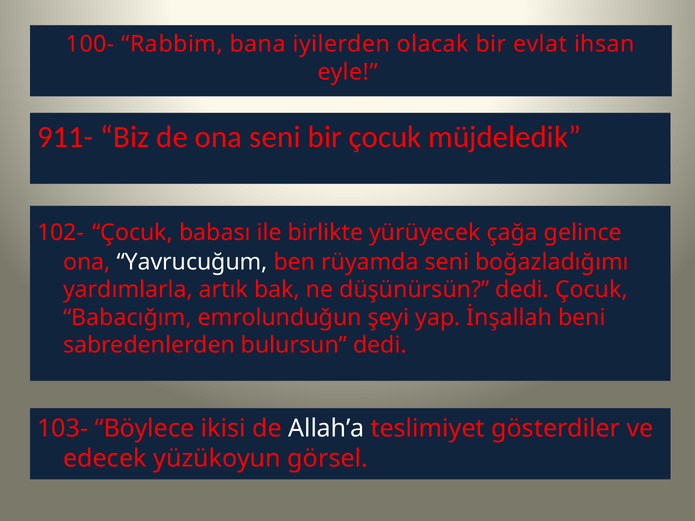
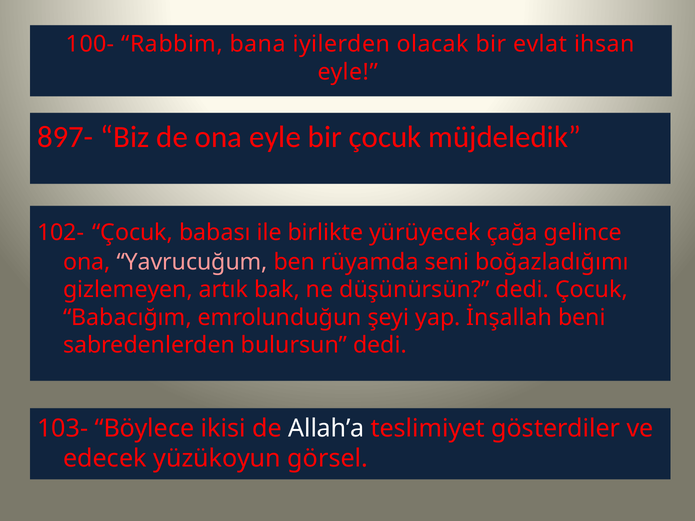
911-: 911- -> 897-
ona seni: seni -> eyle
Yavrucuğum colour: white -> pink
yardımlarla: yardımlarla -> gizlemeyen
